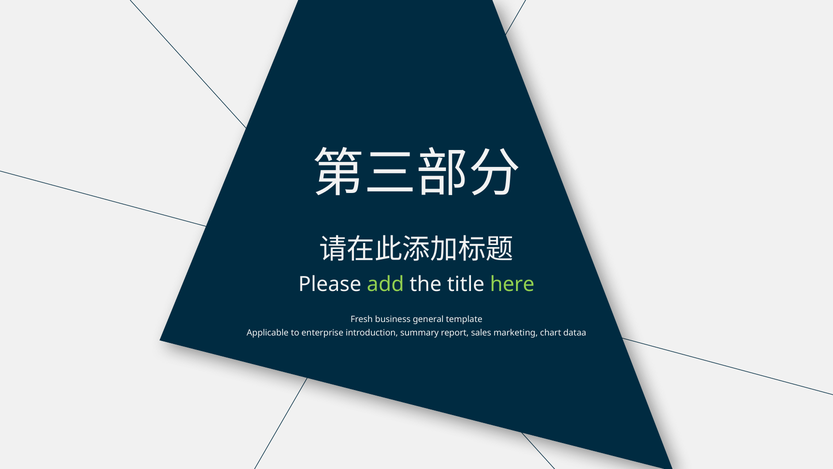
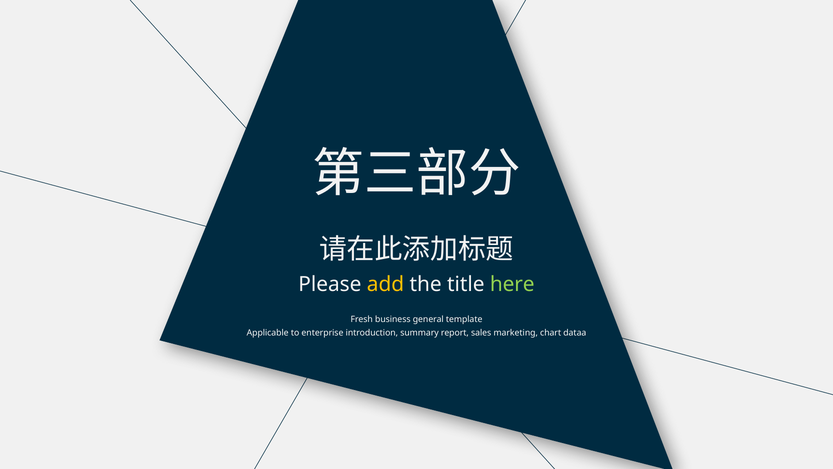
add colour: light green -> yellow
